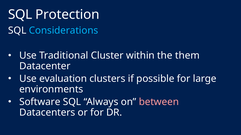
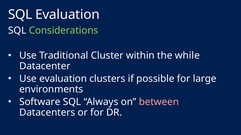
SQL Protection: Protection -> Evaluation
Considerations colour: light blue -> light green
them: them -> while
